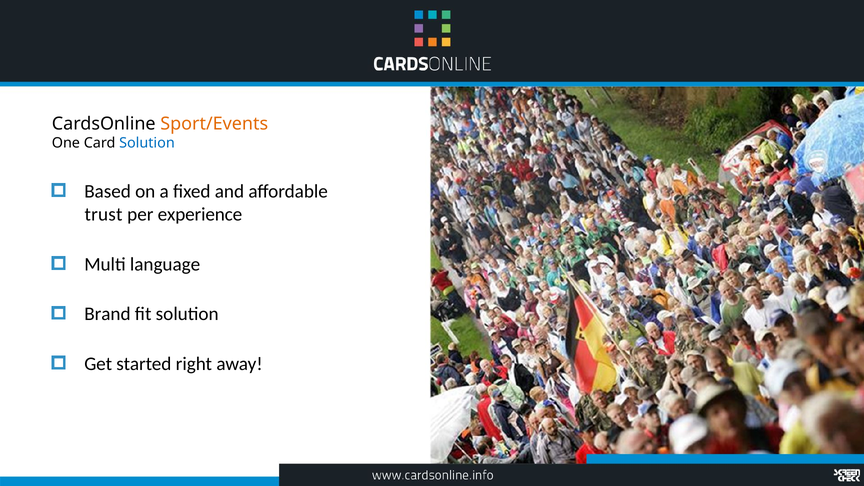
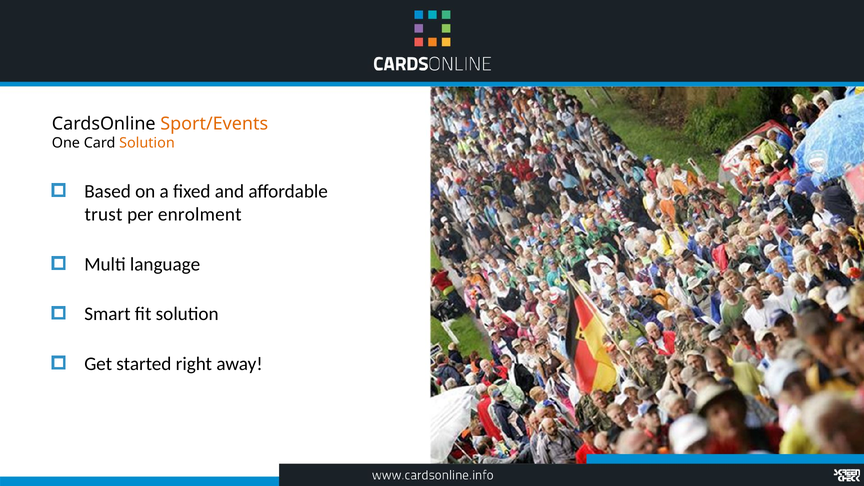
Solution at (147, 143) colour: blue -> orange
experience: experience -> enrolment
Brand: Brand -> Smart
